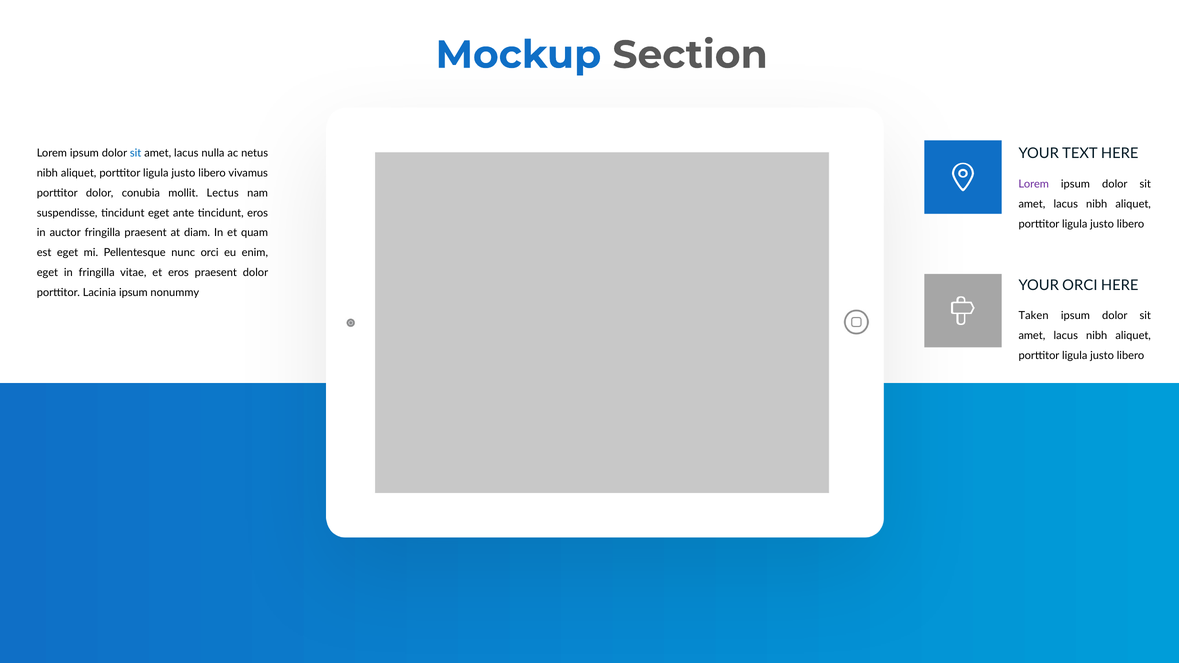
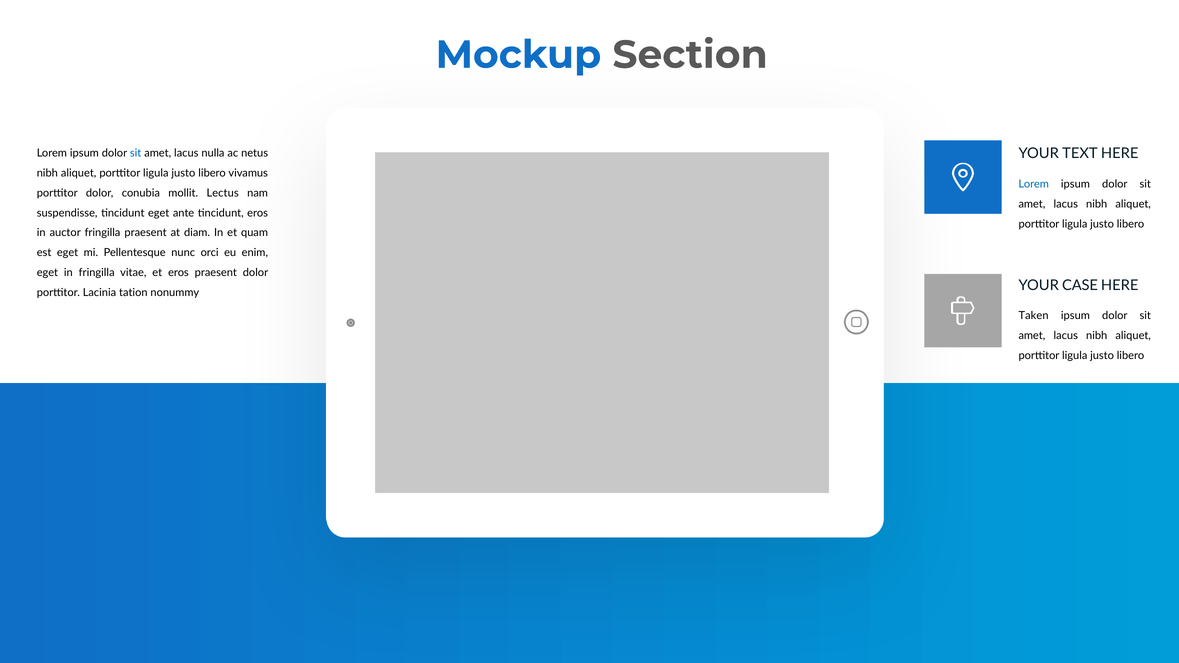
Lorem at (1034, 184) colour: purple -> blue
YOUR ORCI: ORCI -> CASE
Lacinia ipsum: ipsum -> tation
